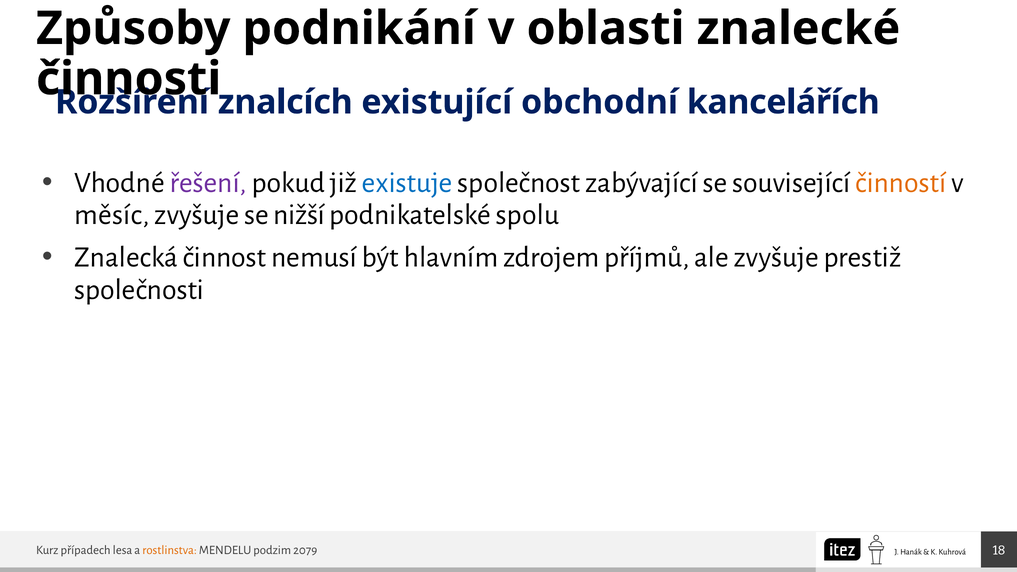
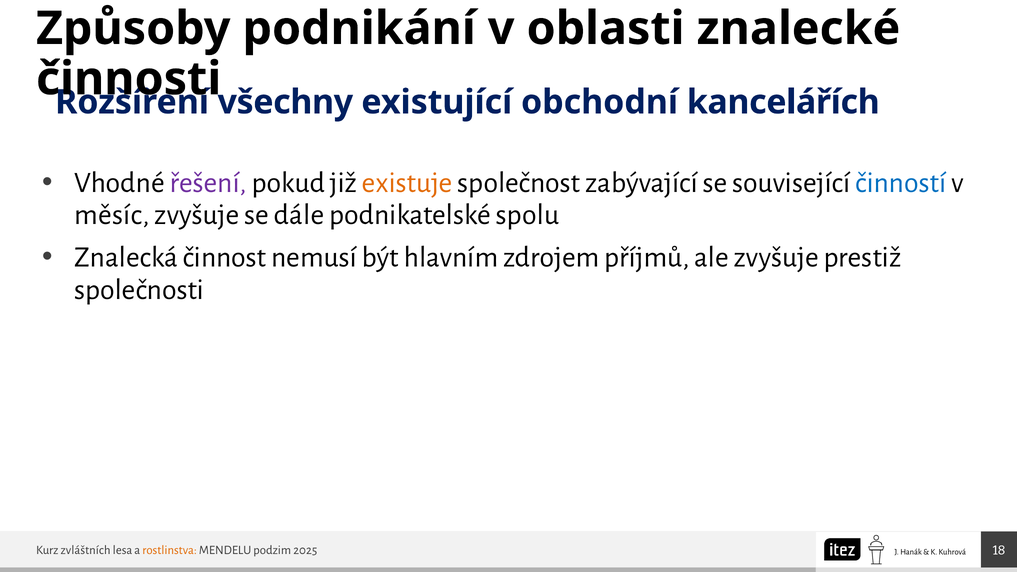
znalcích: znalcích -> všechny
existuje colour: blue -> orange
činností colour: orange -> blue
nižší: nižší -> dále
případech: případech -> zvláštních
2079: 2079 -> 2025
